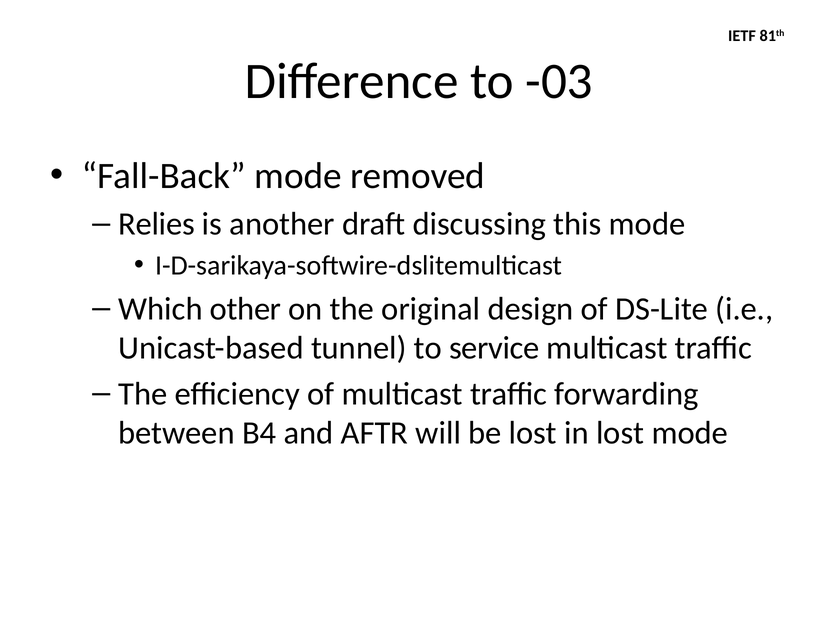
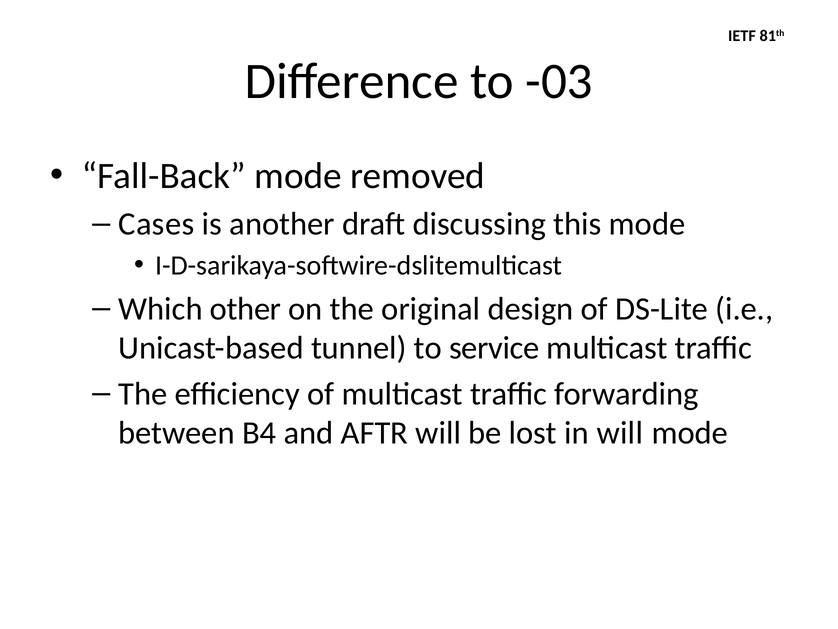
Relies: Relies -> Cases
in lost: lost -> will
